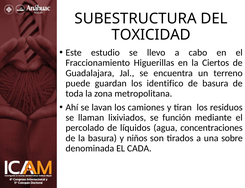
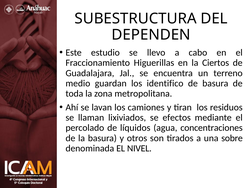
TOXICIDAD: TOXICIDAD -> DEPENDEN
puede: puede -> medio
función: función -> efectos
niños: niños -> otros
CADA: CADA -> NIVEL
